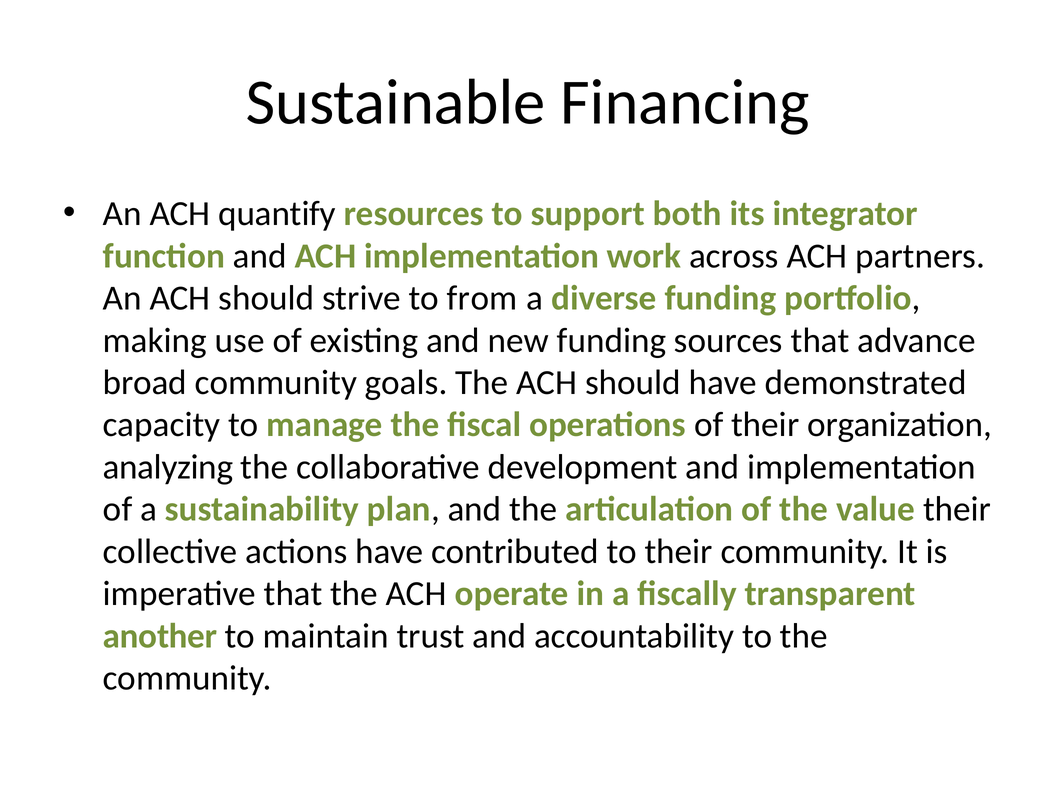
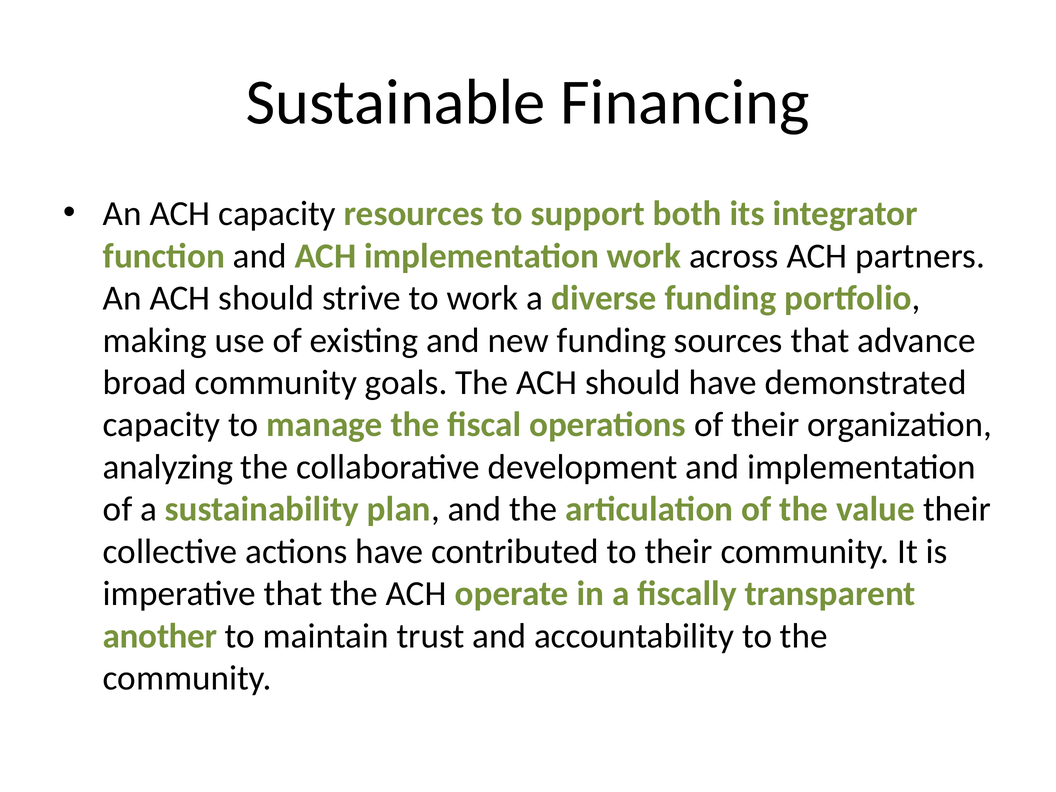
ACH quantify: quantify -> capacity
to from: from -> work
